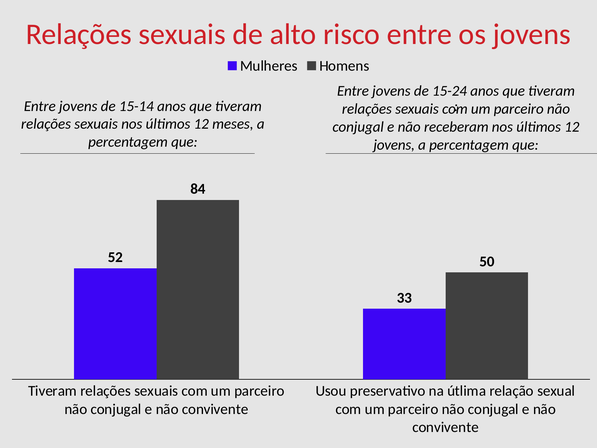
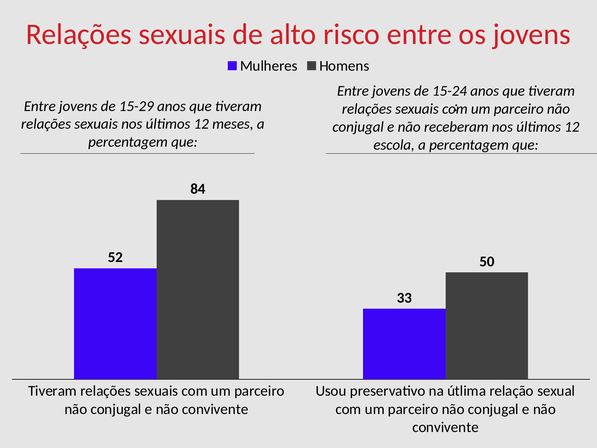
15-14: 15-14 -> 15-29
jovens at (394, 145): jovens -> escola
